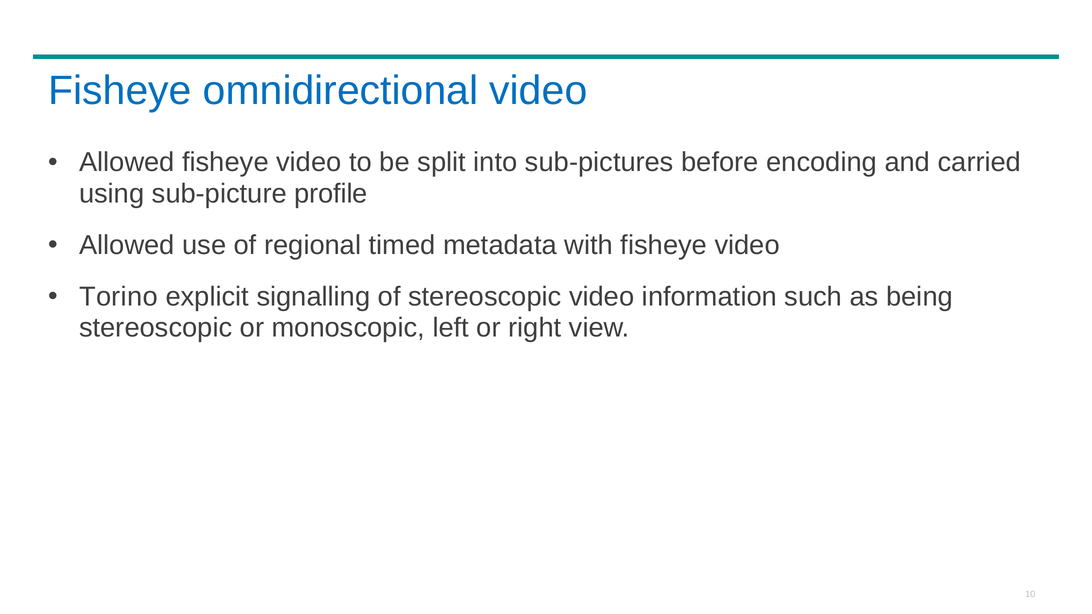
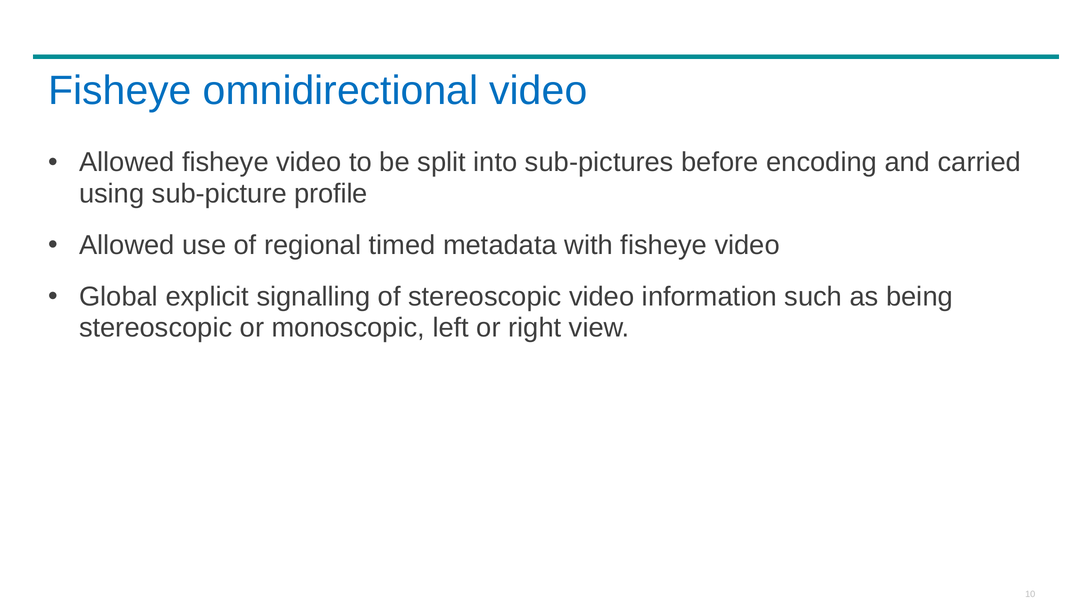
Torino: Torino -> Global
